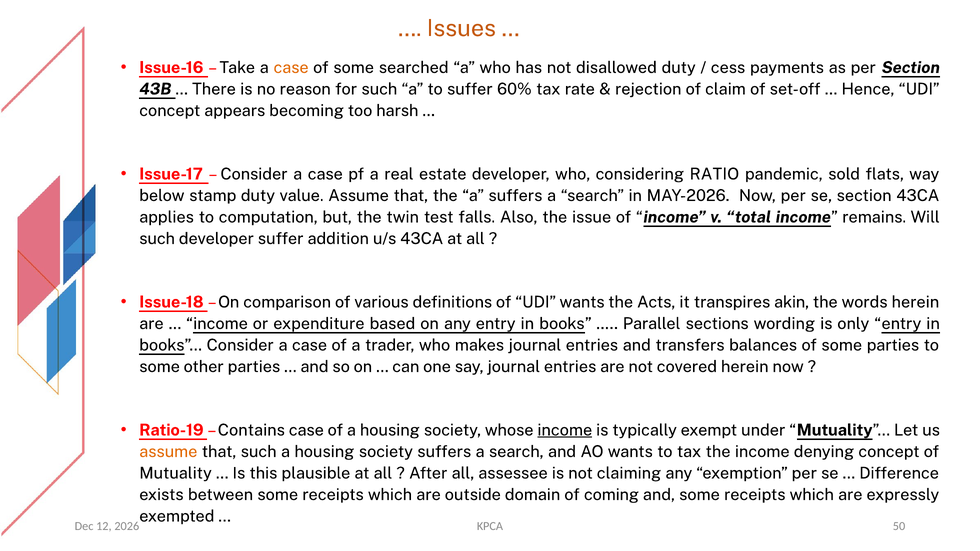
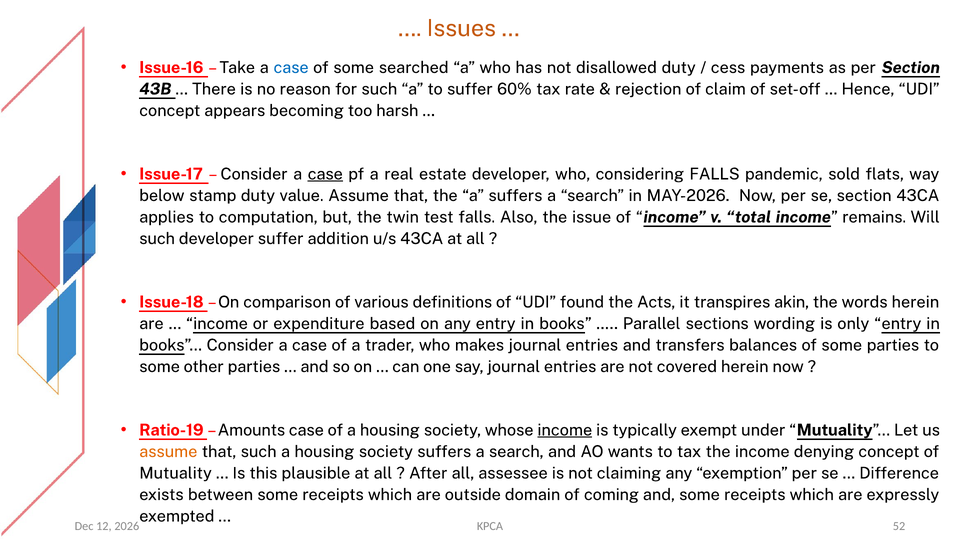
case at (291, 68) colour: orange -> blue
case at (325, 174) underline: none -> present
considering RATIO: RATIO -> FALLS
UDI wants: wants -> found
Contains: Contains -> Amounts
50: 50 -> 52
